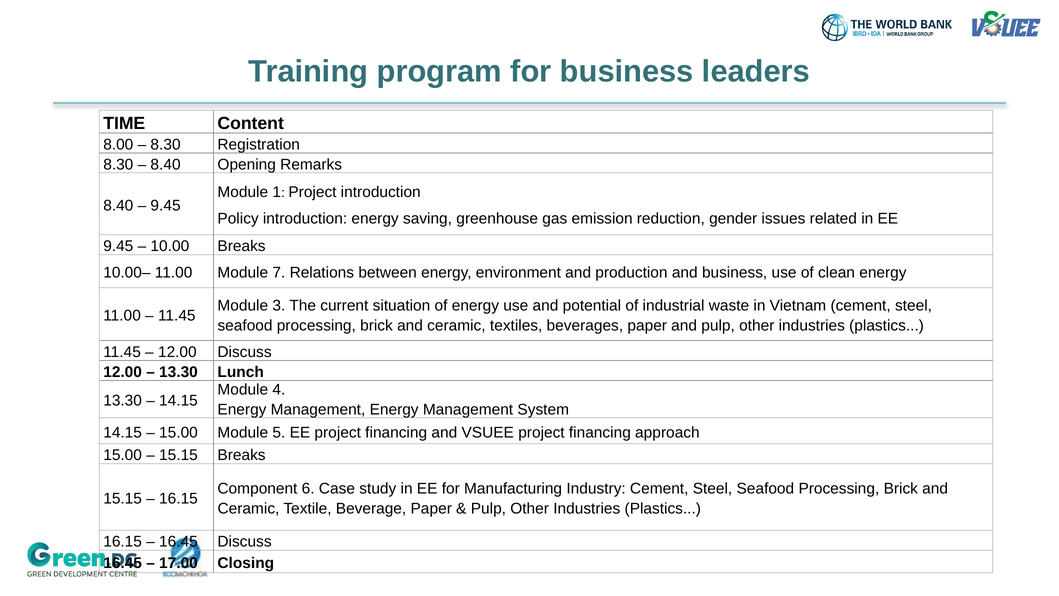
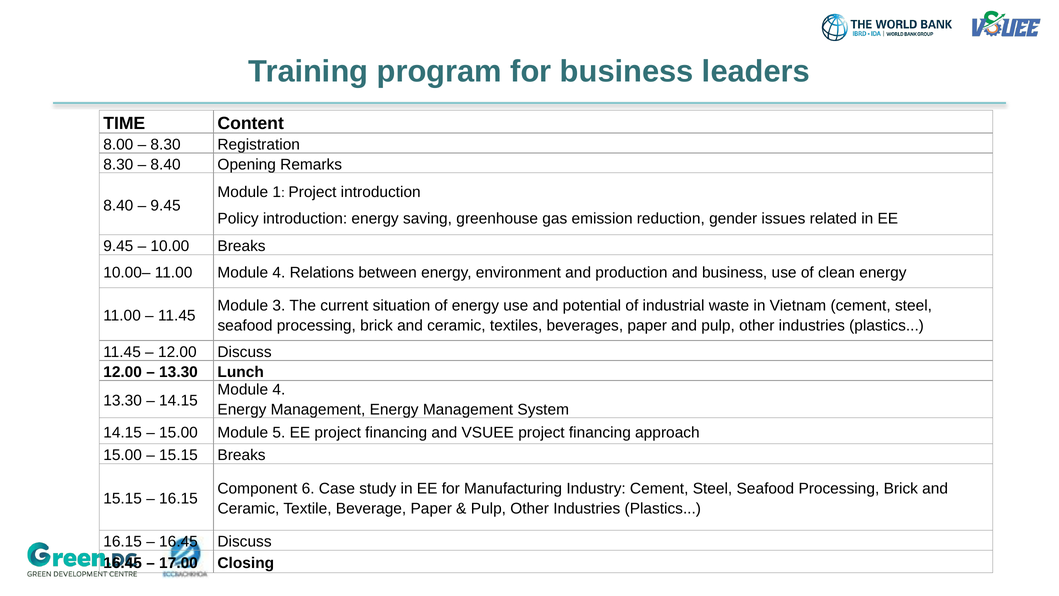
11.00 Module 7: 7 -> 4
